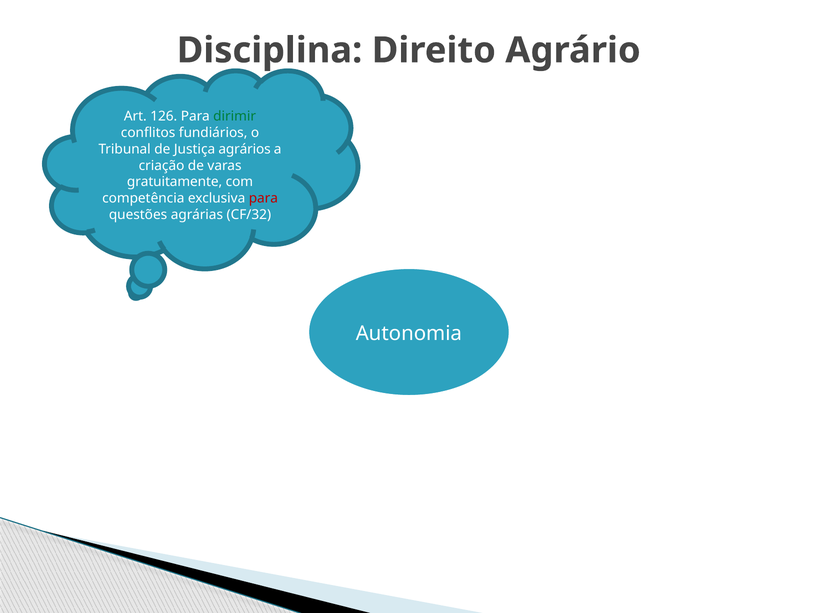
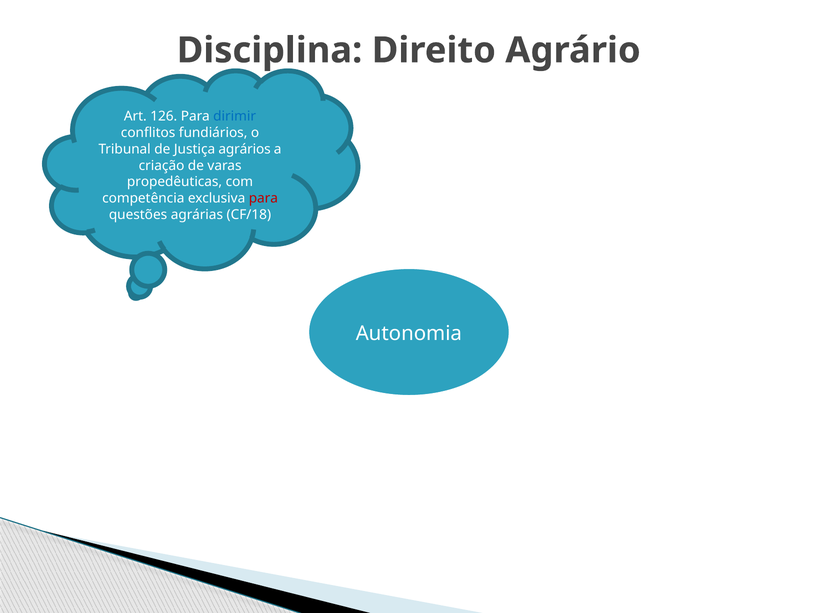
dirimir colour: green -> blue
gratuitamente: gratuitamente -> propedêuticas
CF/32: CF/32 -> CF/18
